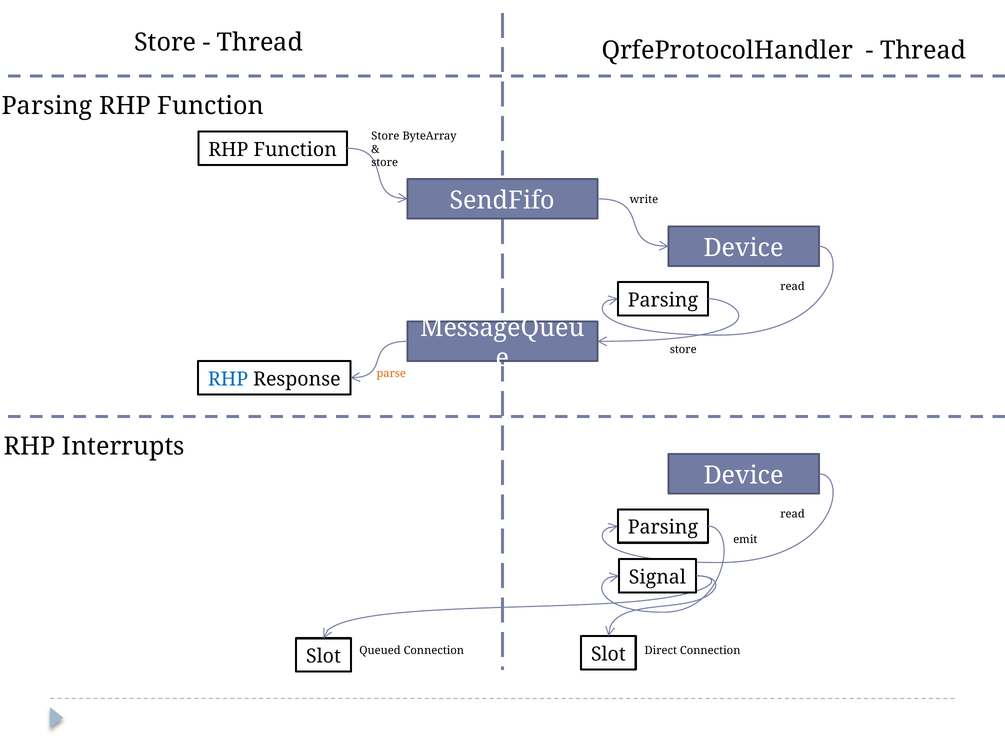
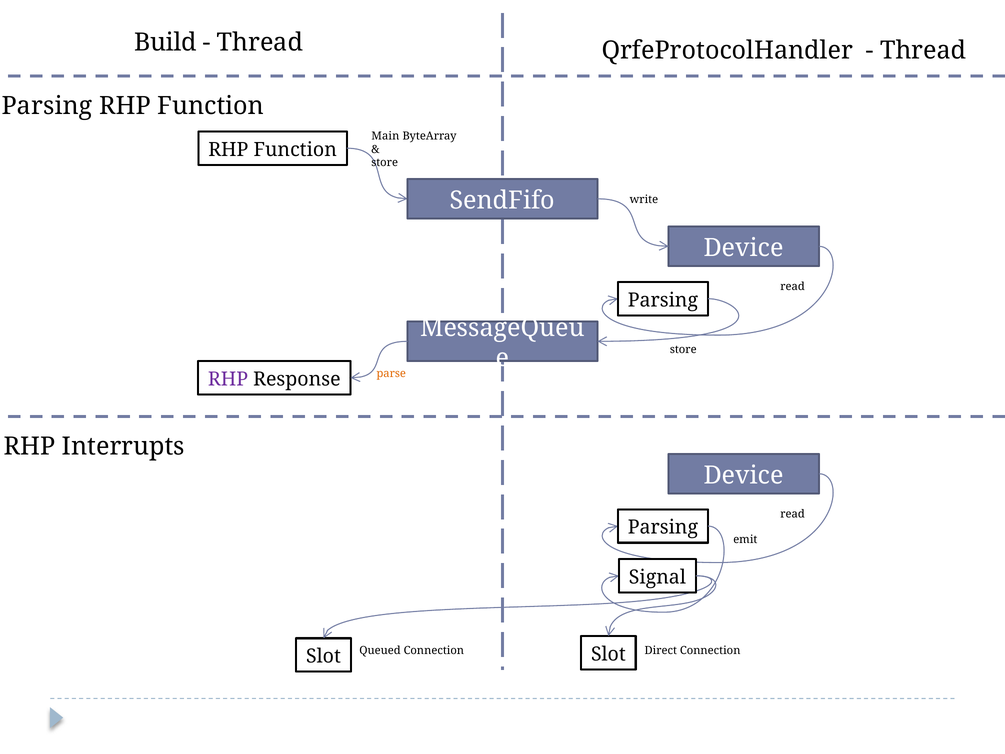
Store at (165, 42): Store -> Build
Store at (385, 136): Store -> Main
RHP at (228, 379) colour: blue -> purple
